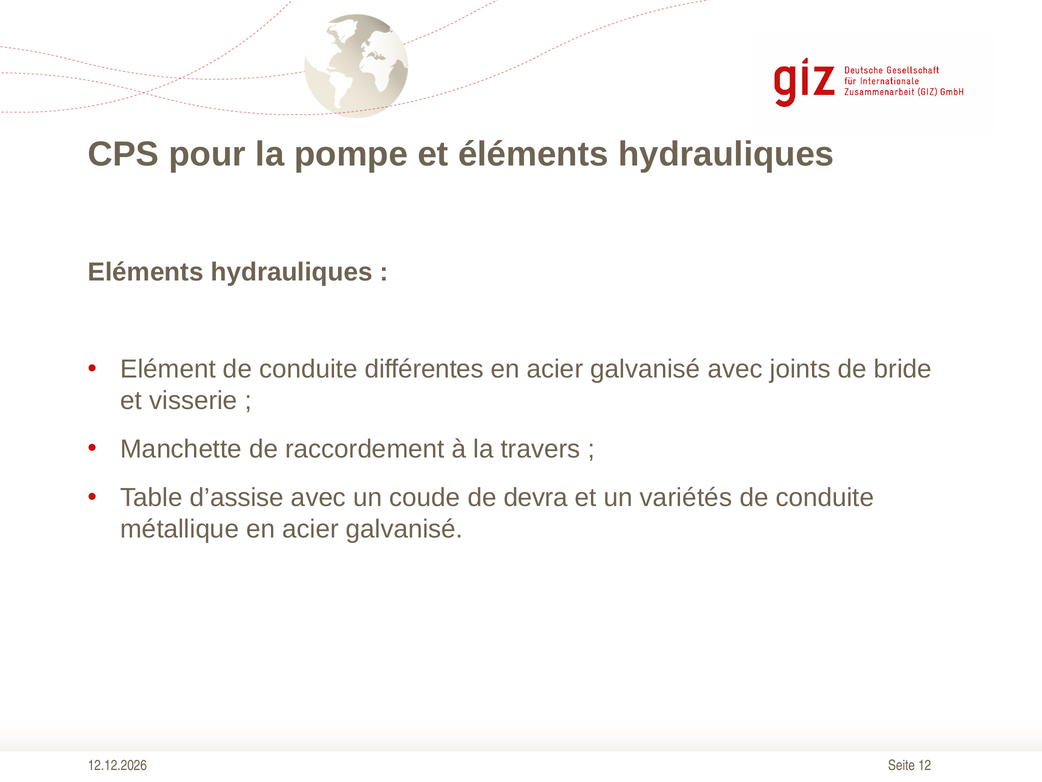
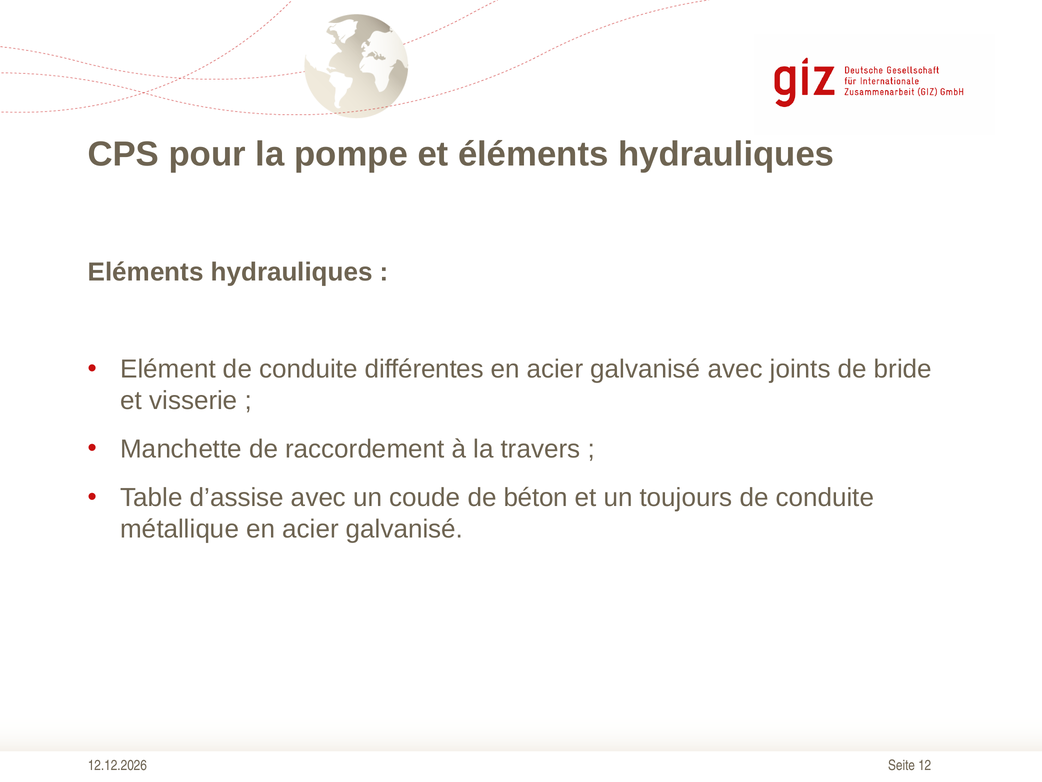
devra: devra -> béton
variétés: variétés -> toujours
